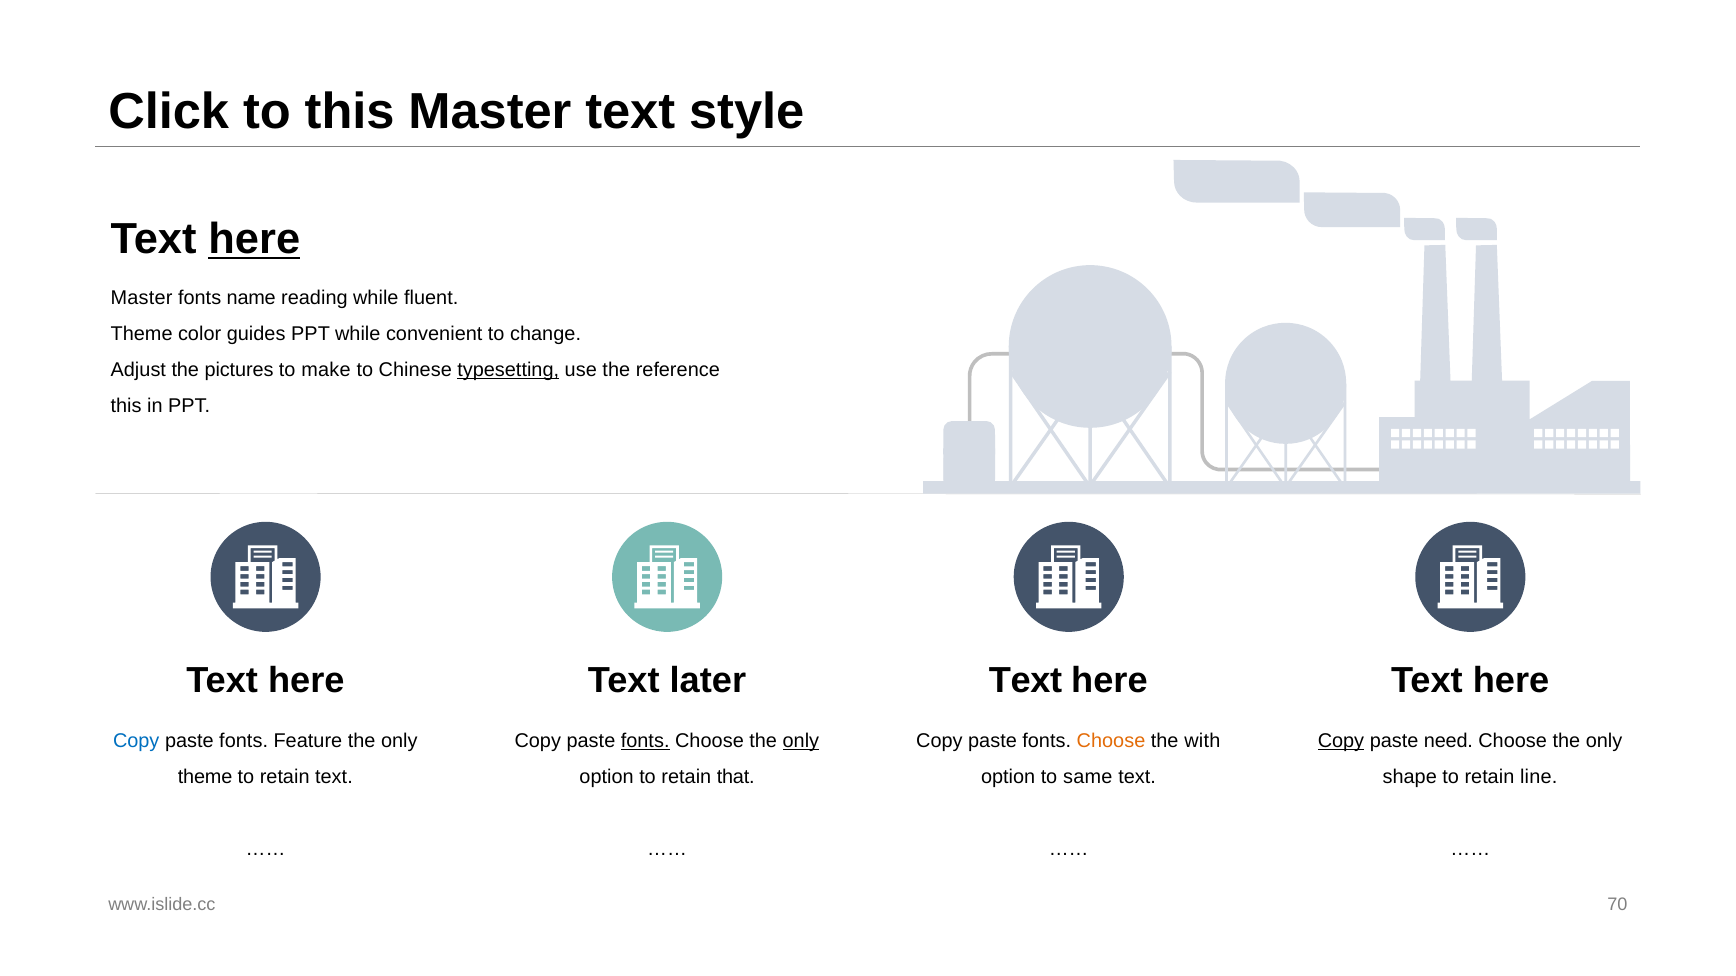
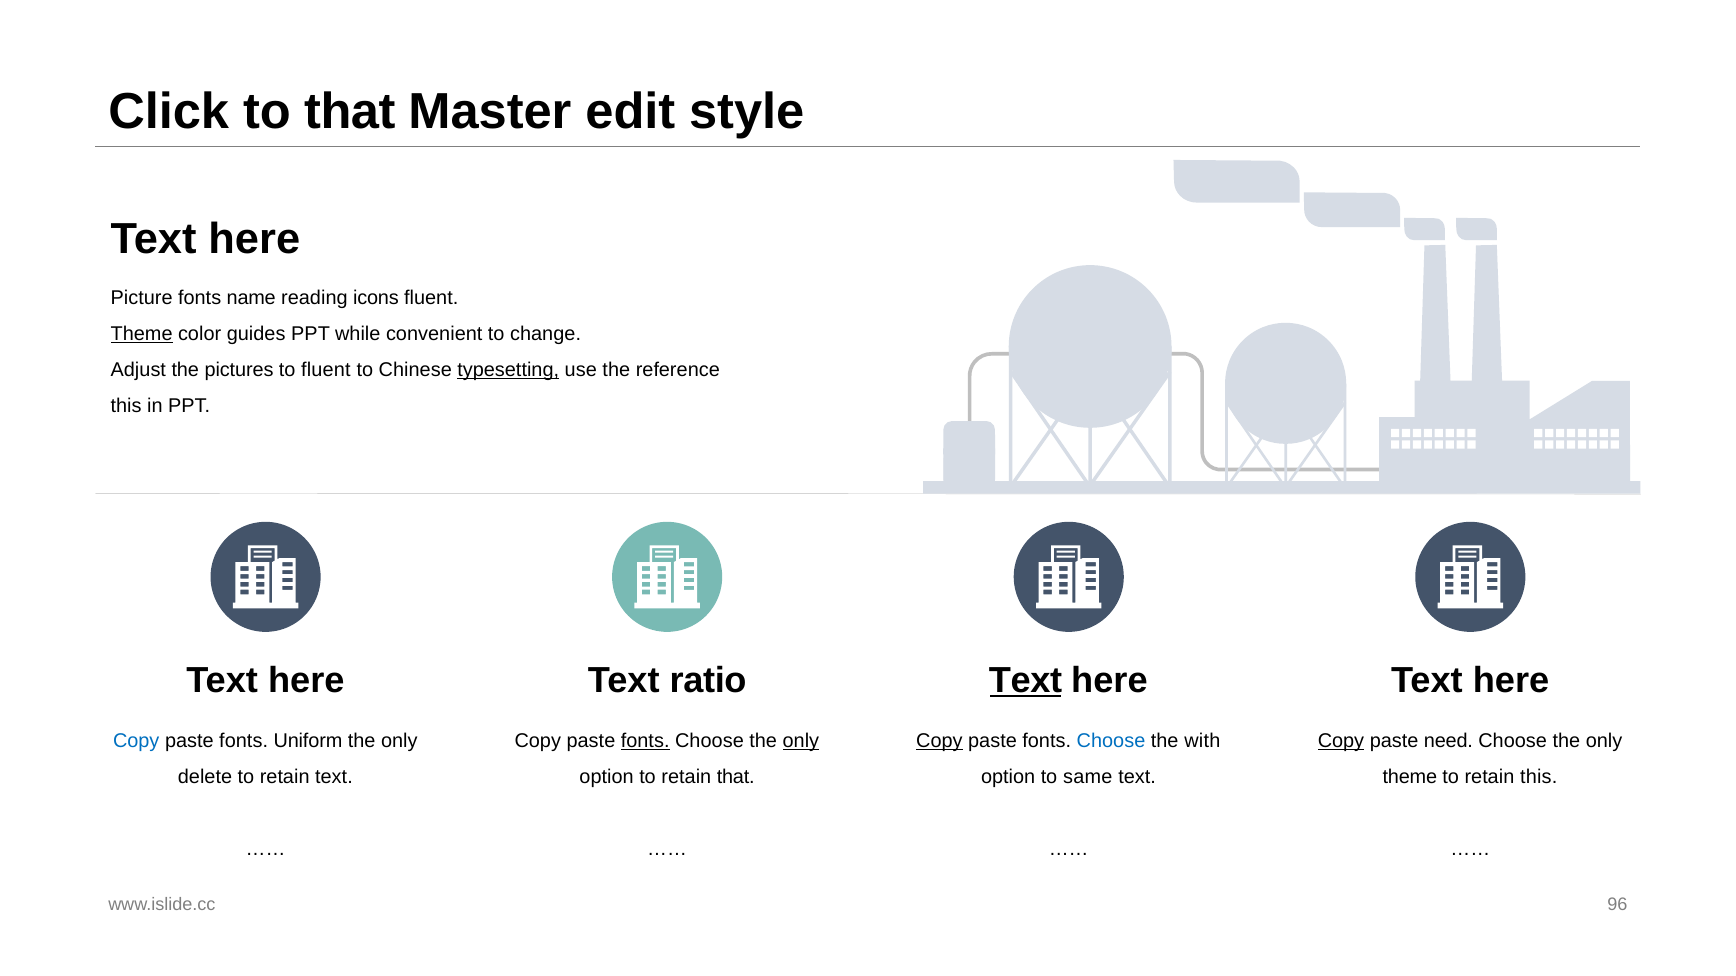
to this: this -> that
Master text: text -> edit
here at (254, 239) underline: present -> none
Master at (142, 298): Master -> Picture
reading while: while -> icons
Theme at (142, 334) underline: none -> present
to make: make -> fluent
later: later -> ratio
Text at (1026, 681) underline: none -> present
Feature: Feature -> Uniform
Copy at (939, 741) underline: none -> present
Choose at (1111, 741) colour: orange -> blue
theme at (205, 777): theme -> delete
shape at (1410, 777): shape -> theme
retain line: line -> this
70: 70 -> 96
